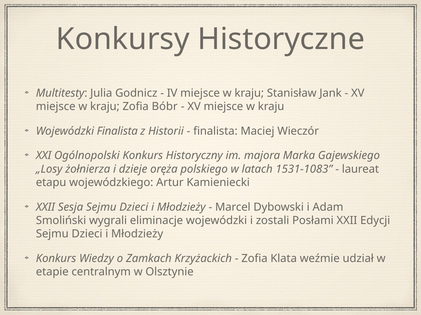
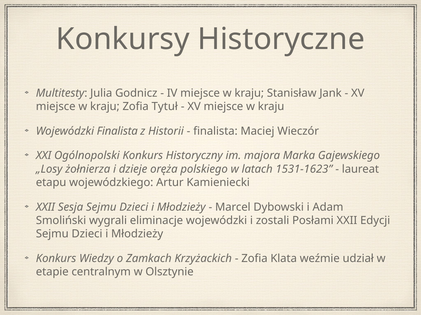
Bóbr: Bóbr -> Tytuł
1531-1083: 1531-1083 -> 1531-1623
